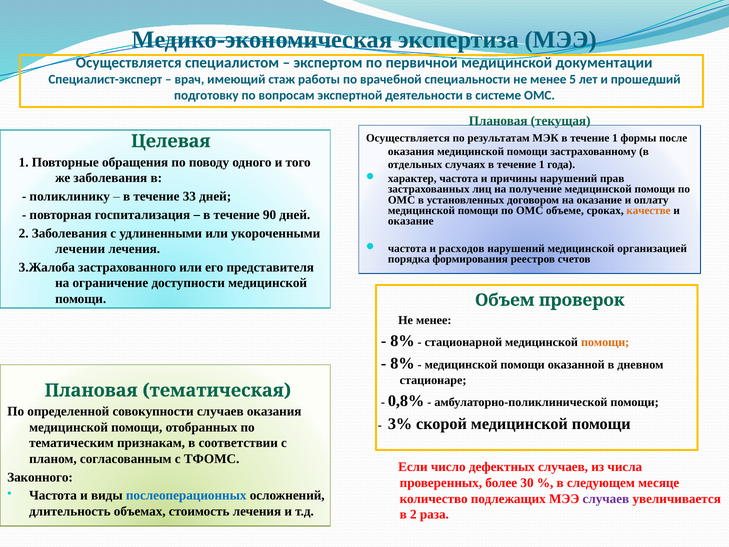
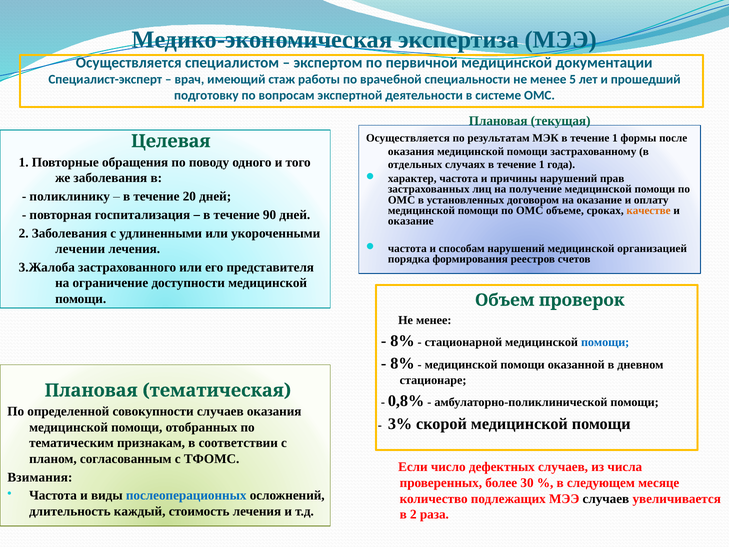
33: 33 -> 20
расходов: расходов -> способам
помощи at (605, 342) colour: orange -> blue
Законного: Законного -> Взимания
случаев at (606, 499) colour: purple -> black
объемах: объемах -> каждый
